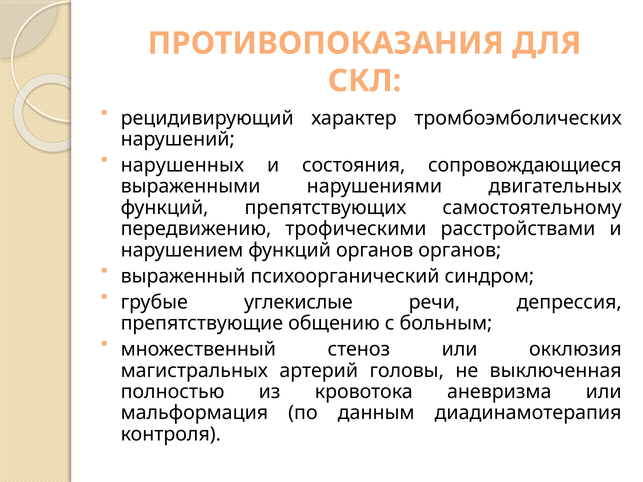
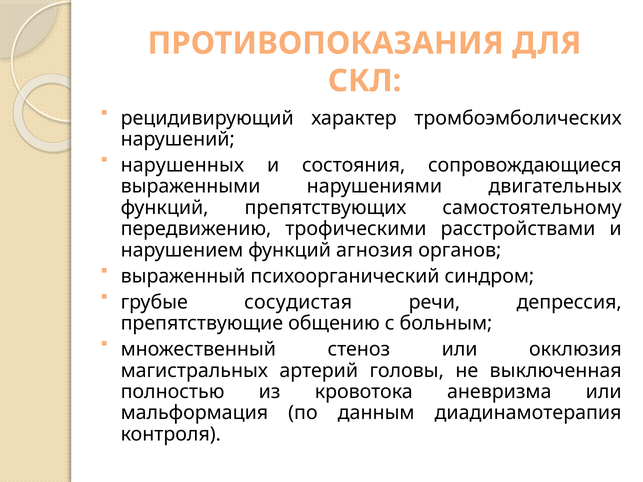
функций органов: органов -> агнозия
углекислые: углекислые -> сосудистая
